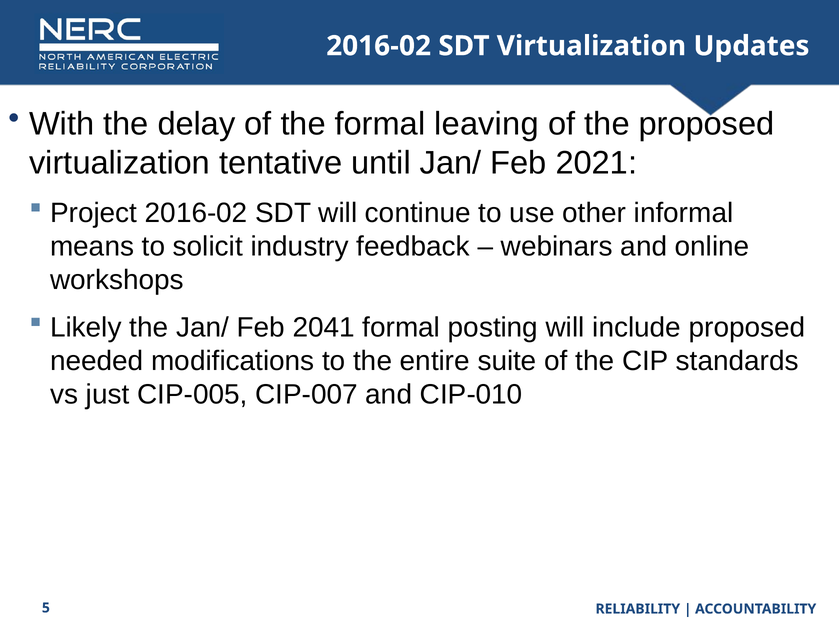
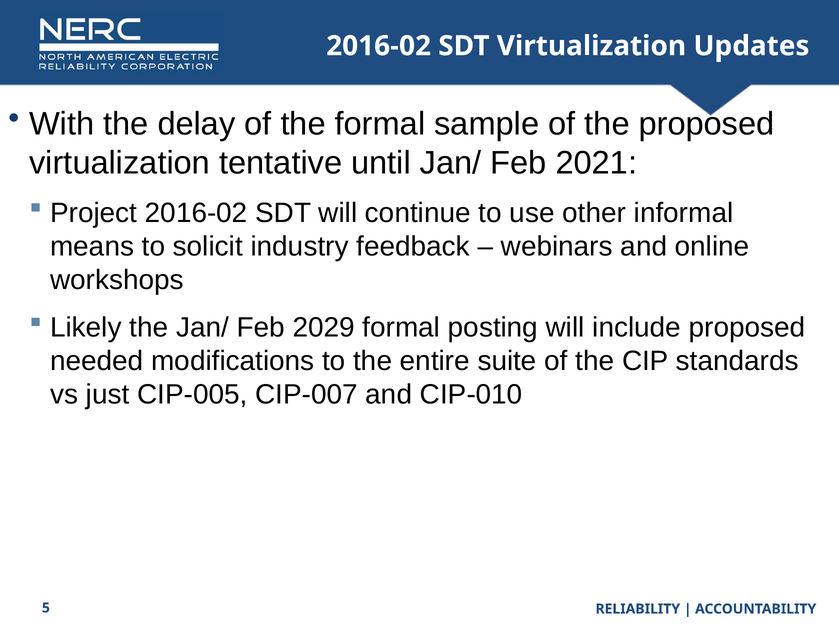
leaving: leaving -> sample
2041: 2041 -> 2029
